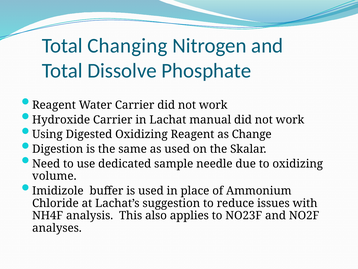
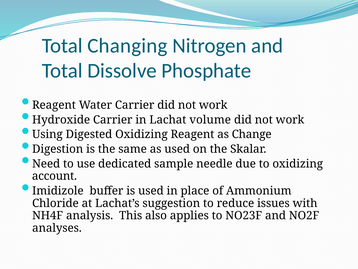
manual: manual -> volume
volume: volume -> account
